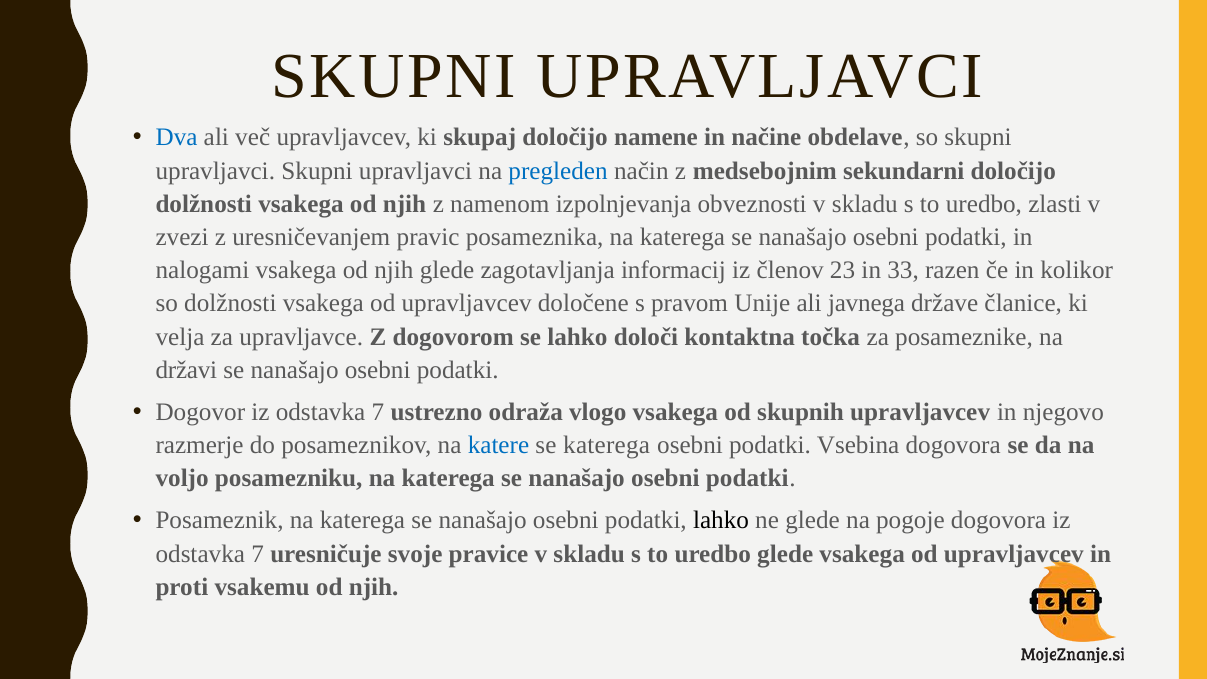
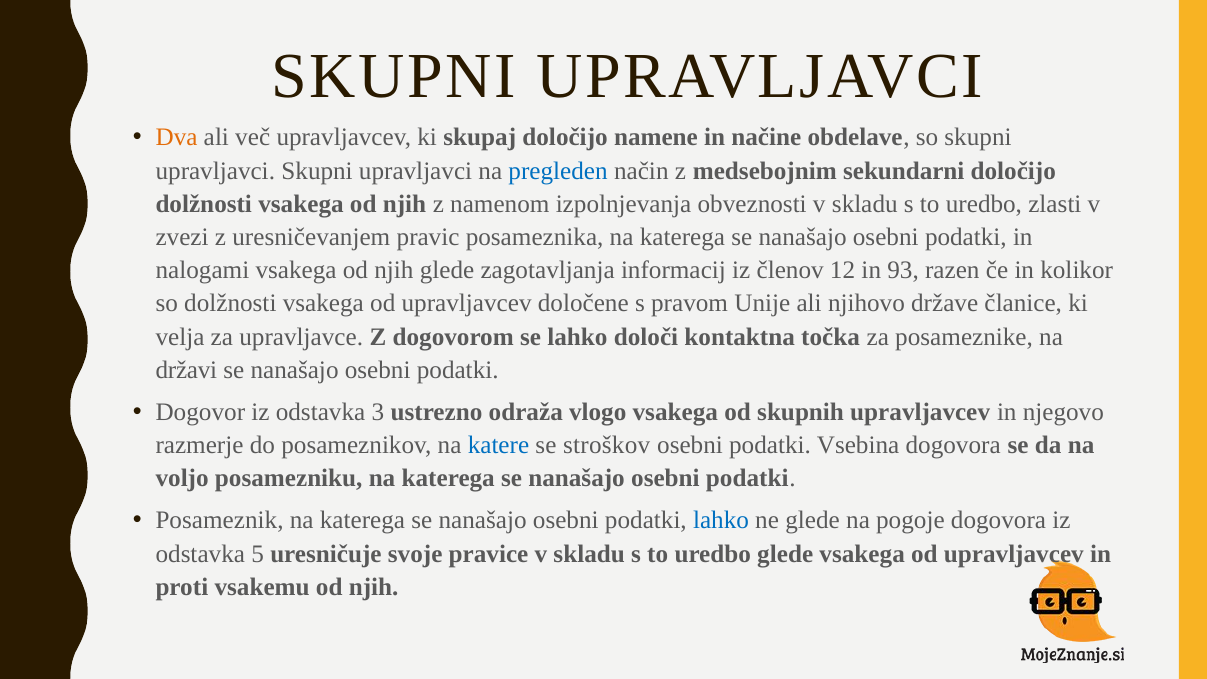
Dva colour: blue -> orange
23: 23 -> 12
33: 33 -> 93
javnega: javnega -> njihovo
Dogovor iz odstavka 7: 7 -> 3
se katerega: katerega -> stroškov
lahko at (721, 521) colour: black -> blue
7 at (258, 554): 7 -> 5
